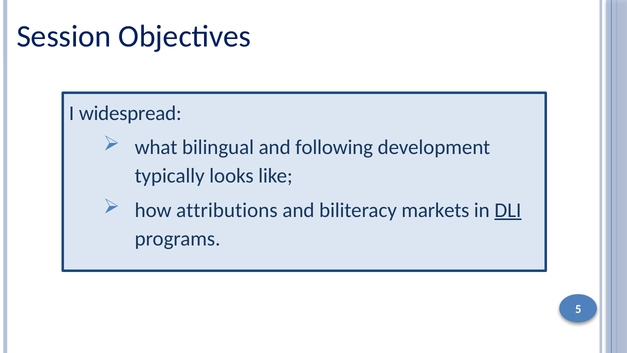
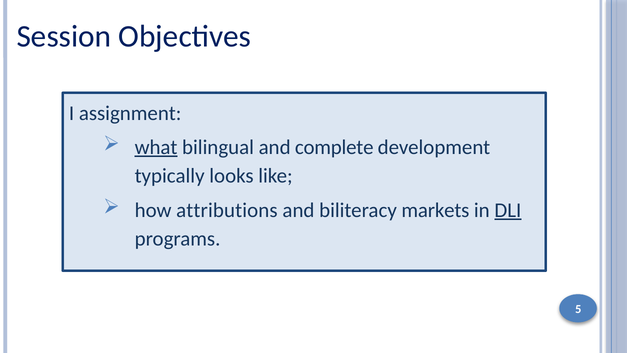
widespread: widespread -> assignment
what underline: none -> present
following: following -> complete
